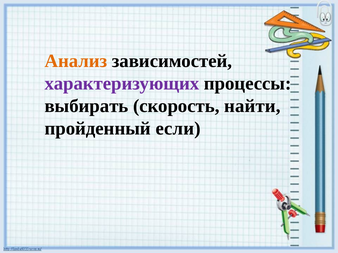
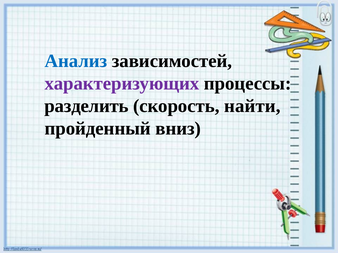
Анализ colour: orange -> blue
выбирать: выбирать -> разделить
если: если -> вниз
